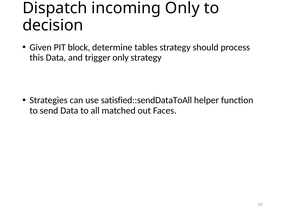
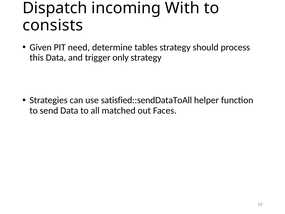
incoming Only: Only -> With
decision: decision -> consists
block: block -> need
